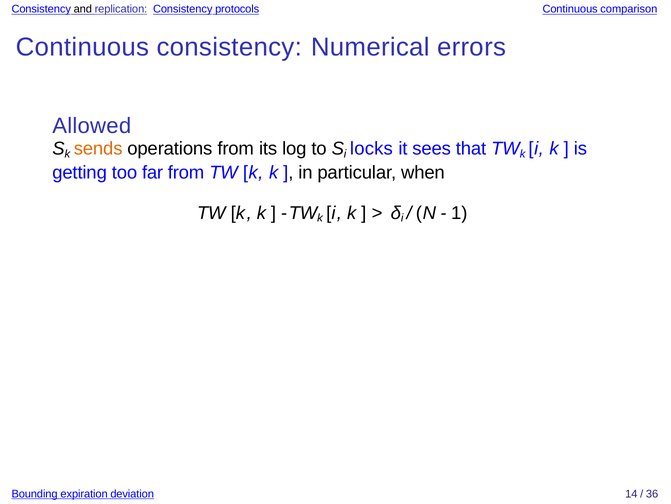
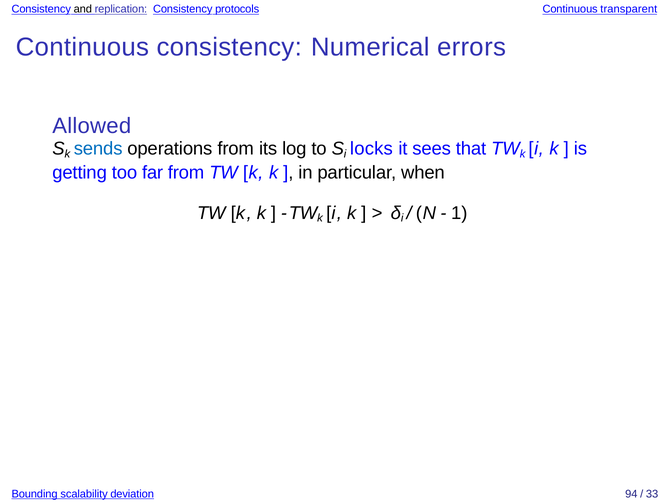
comparison: comparison -> transparent
sends colour: orange -> blue
expiration: expiration -> scalability
14: 14 -> 94
36: 36 -> 33
